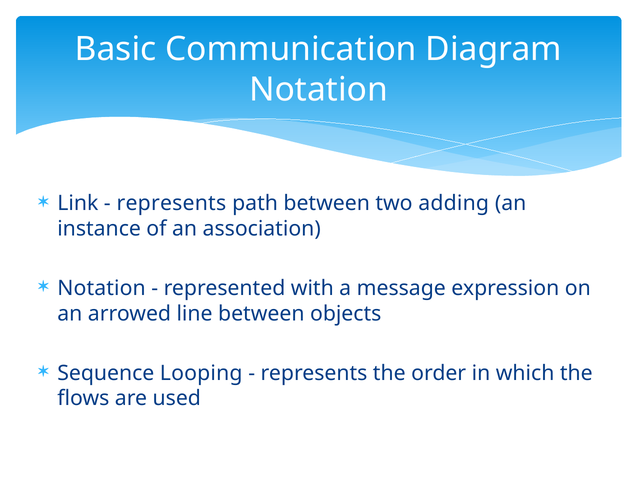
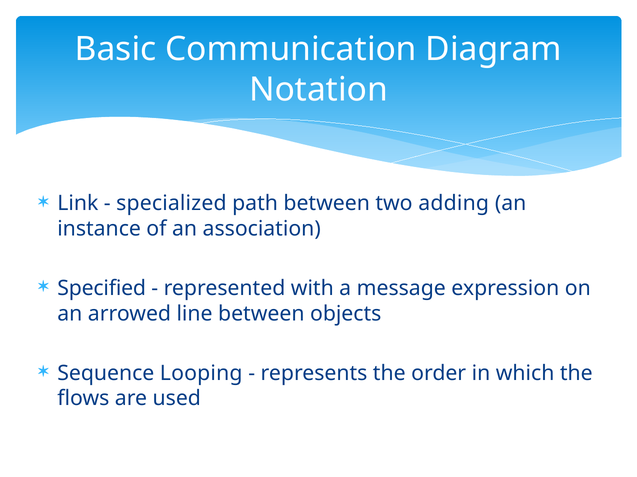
represents at (171, 204): represents -> specialized
Notation at (102, 289): Notation -> Specified
